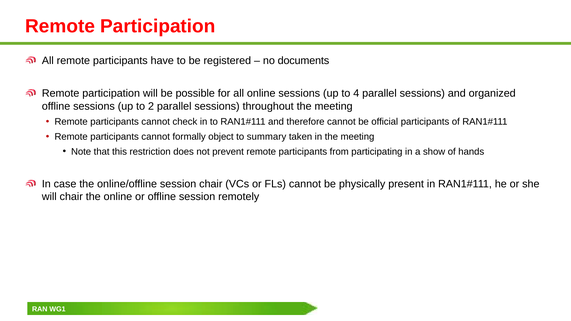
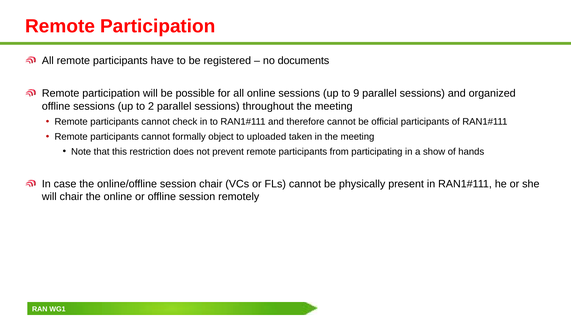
4: 4 -> 9
summary: summary -> uploaded
